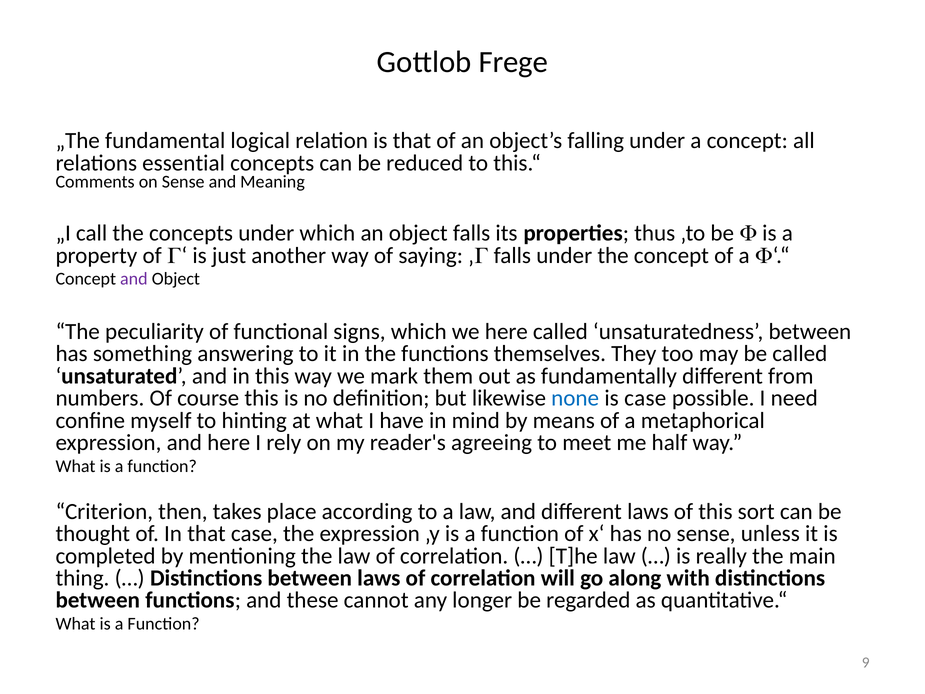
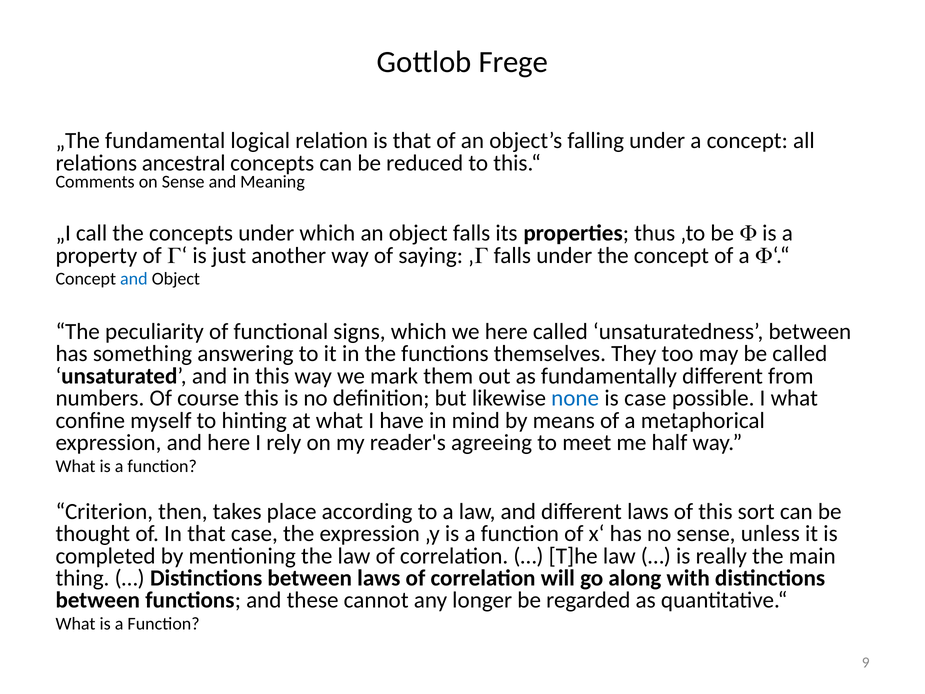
essential: essential -> ancestral
and at (134, 279) colour: purple -> blue
I need: need -> what
